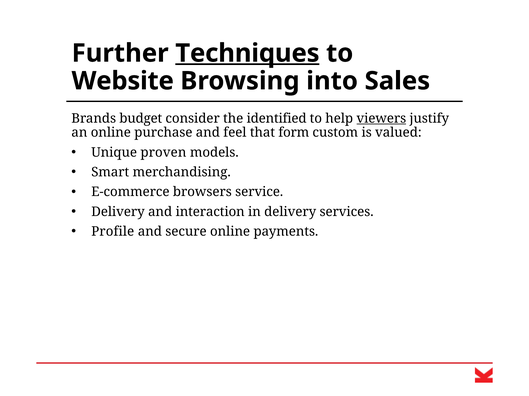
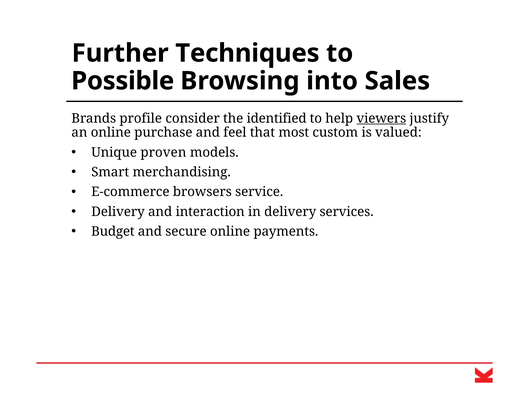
Techniques underline: present -> none
Website: Website -> Possible
budget: budget -> profile
form: form -> most
Profile: Profile -> Budget
